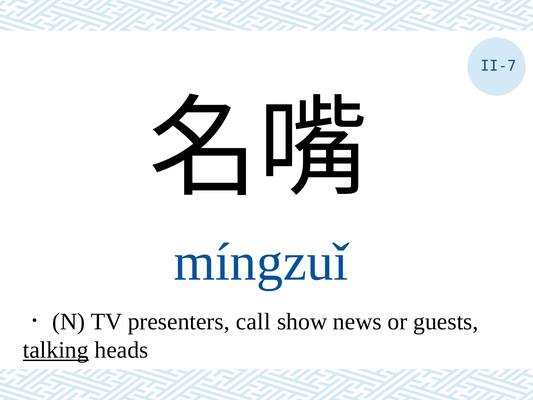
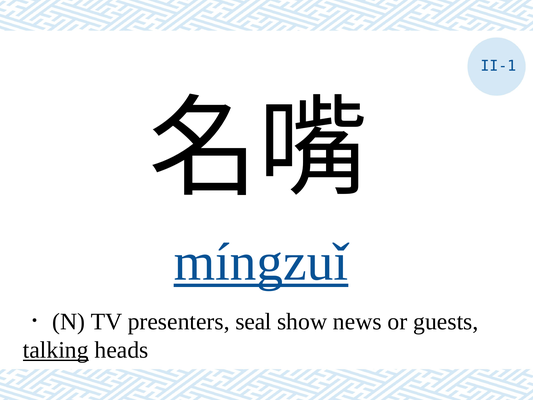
II-7: II-7 -> II-1
míngzuǐ underline: none -> present
call: call -> seal
